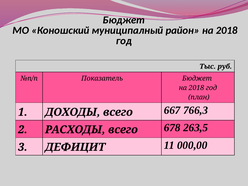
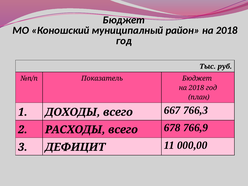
263,5: 263,5 -> 766,9
